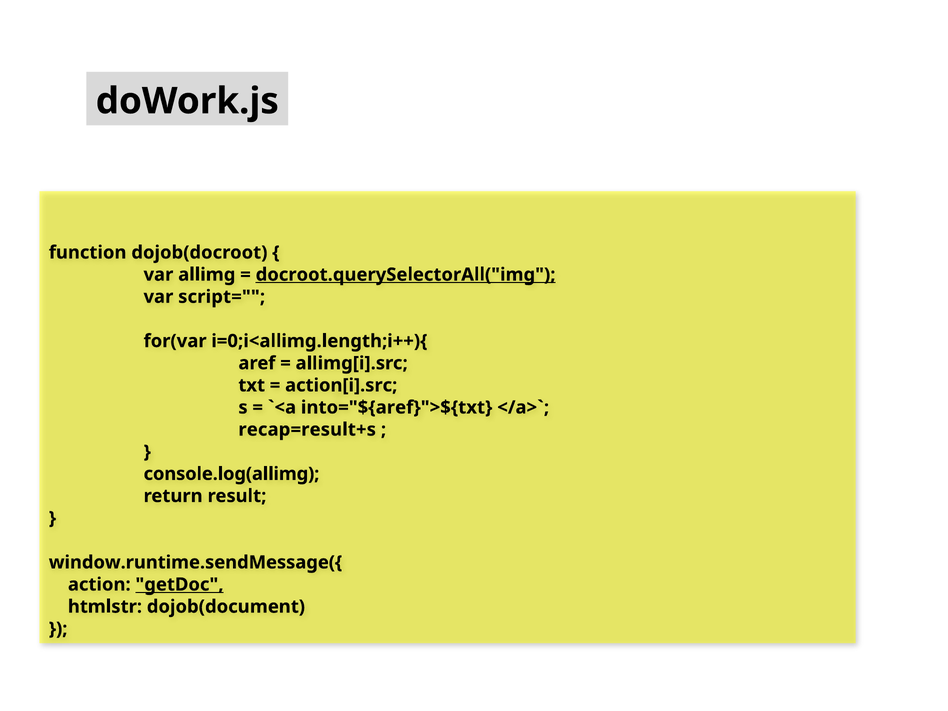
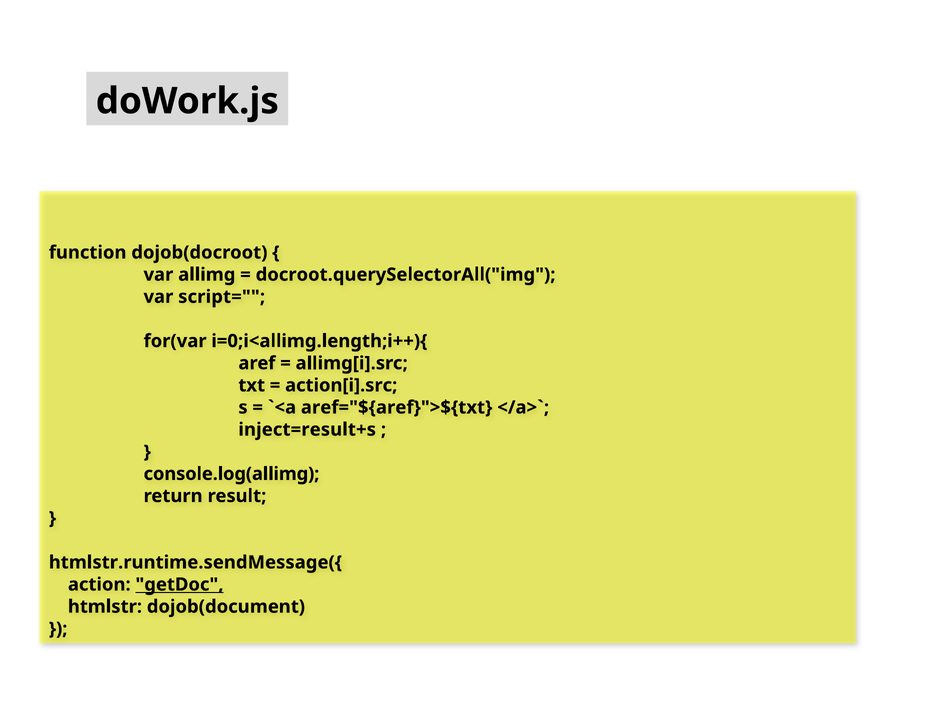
docroot.querySelectorAll("img underline: present -> none
into="${aref}">${txt: into="${aref}">${txt -> aref="${aref}">${txt
recap=result+s: recap=result+s -> inject=result+s
window.runtime.sendMessage({: window.runtime.sendMessage({ -> htmlstr.runtime.sendMessage({
